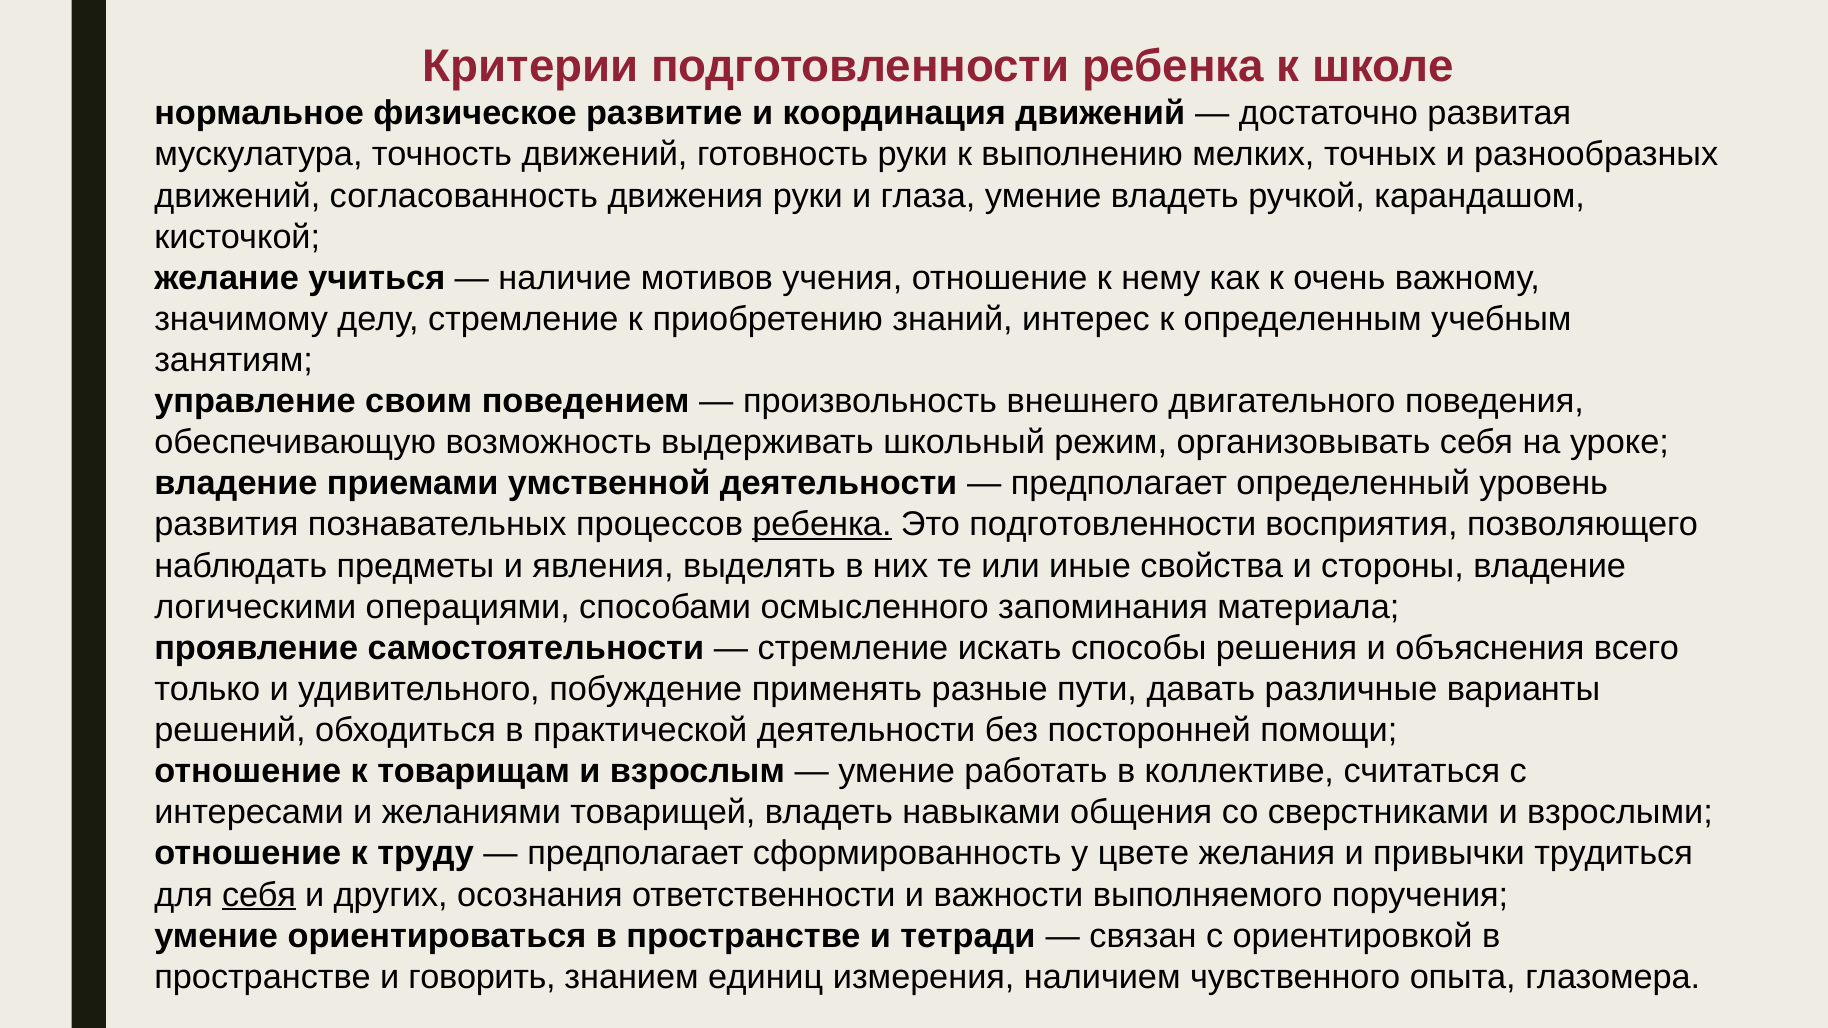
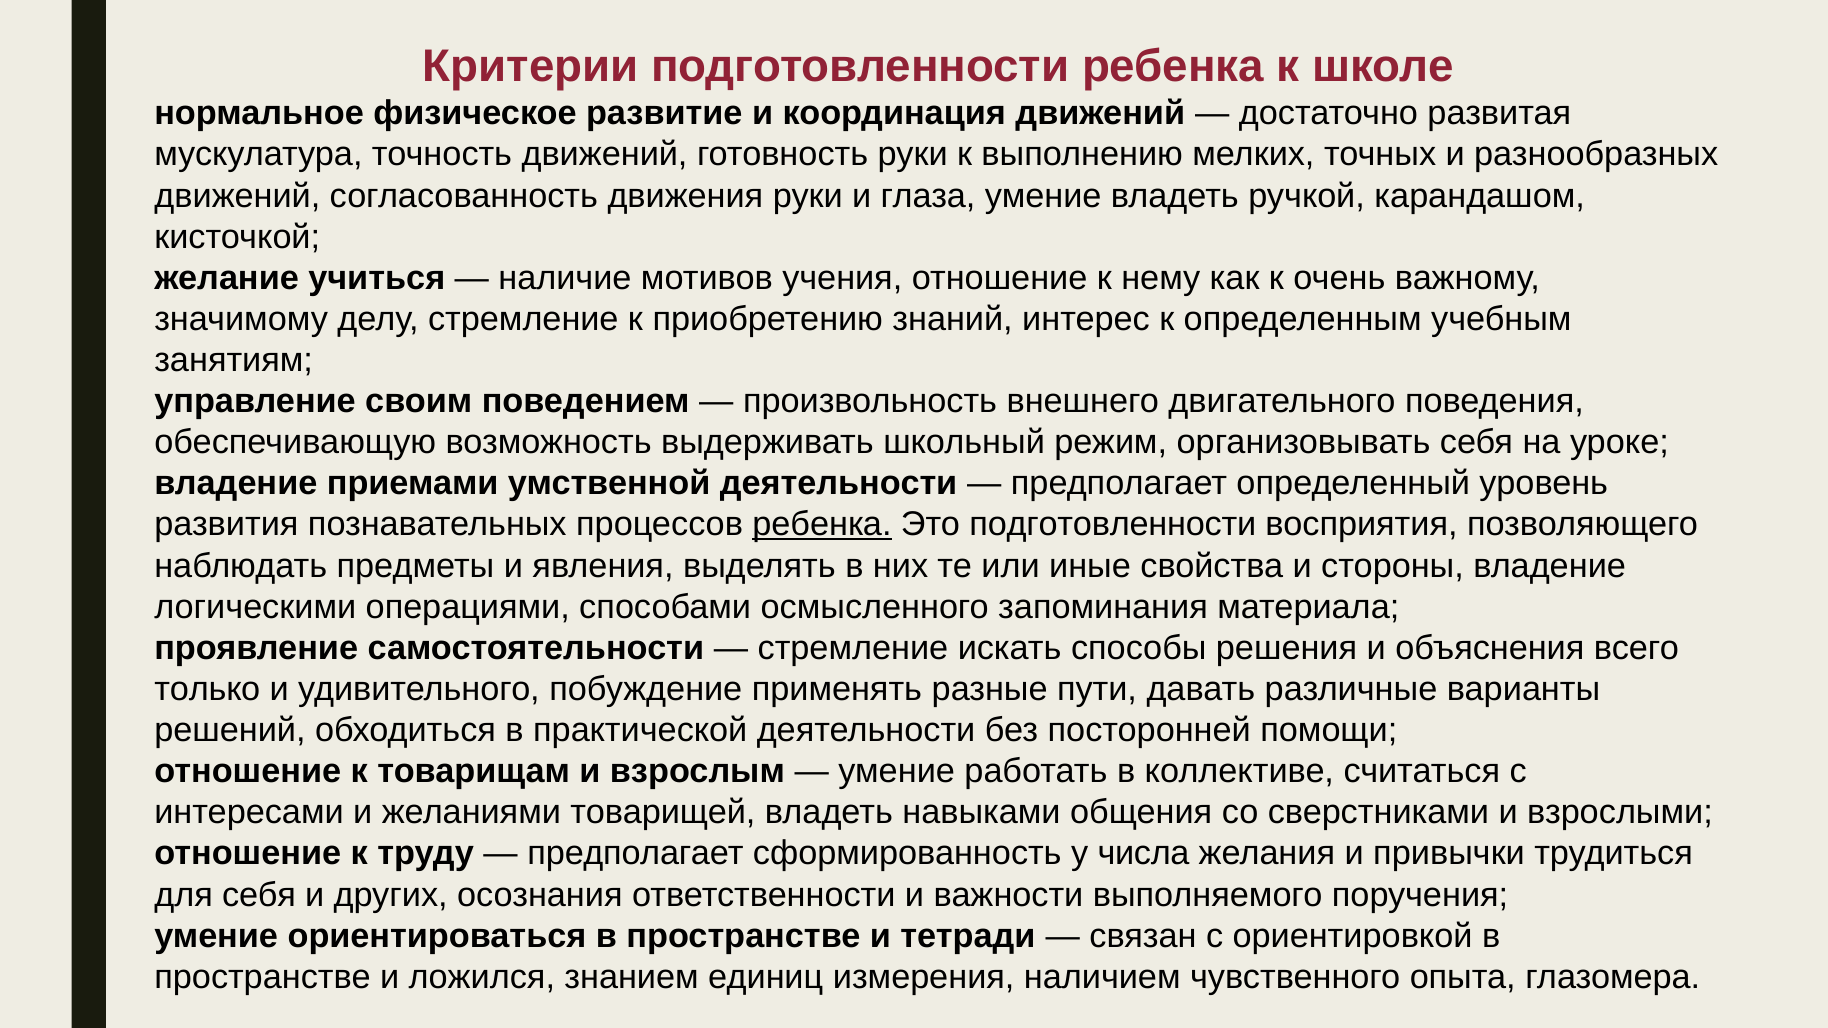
цвете: цвете -> числа
себя at (259, 895) underline: present -> none
говорить: говорить -> ложился
